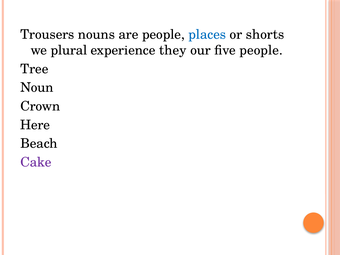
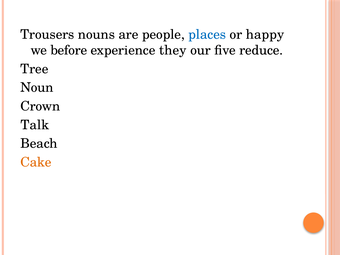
shorts: shorts -> happy
plural: plural -> before
five people: people -> reduce
Here: Here -> Talk
Cake colour: purple -> orange
